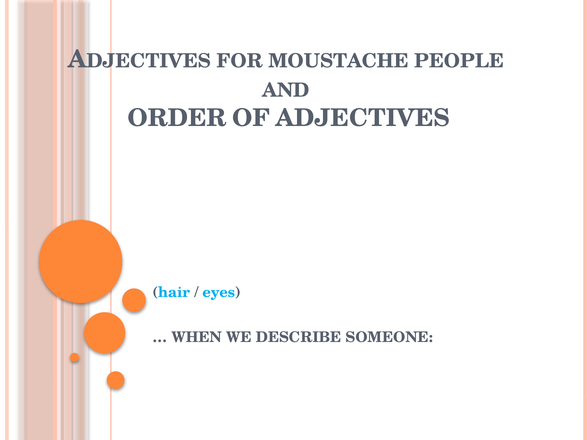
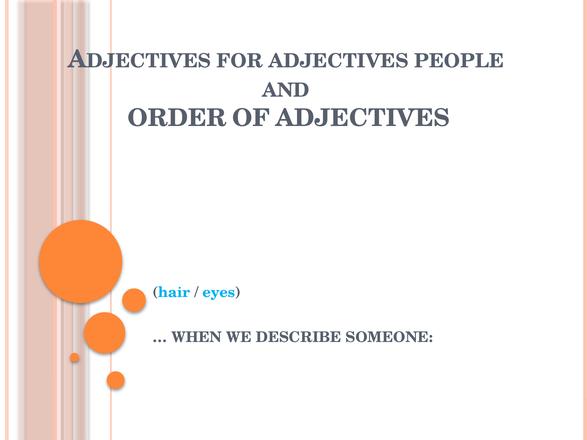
FOR MOUSTACHE: MOUSTACHE -> ADJECTIVES
